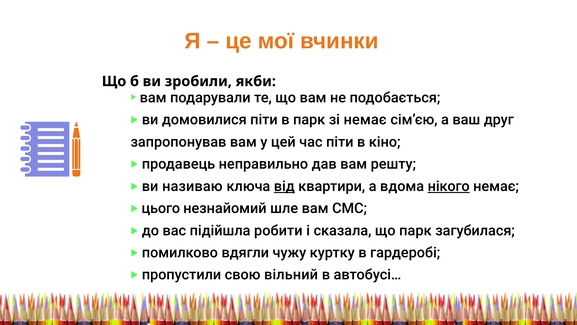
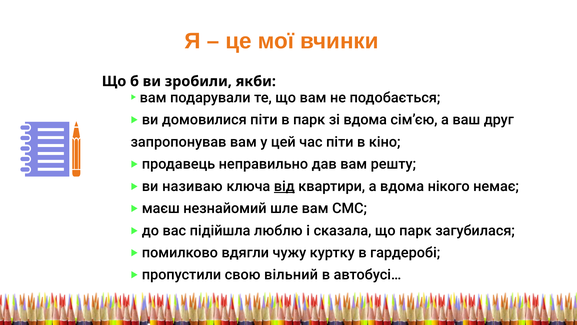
зі немає: немає -> вдома
нікого underline: present -> none
цього: цього -> маєш
робити: робити -> люблю
